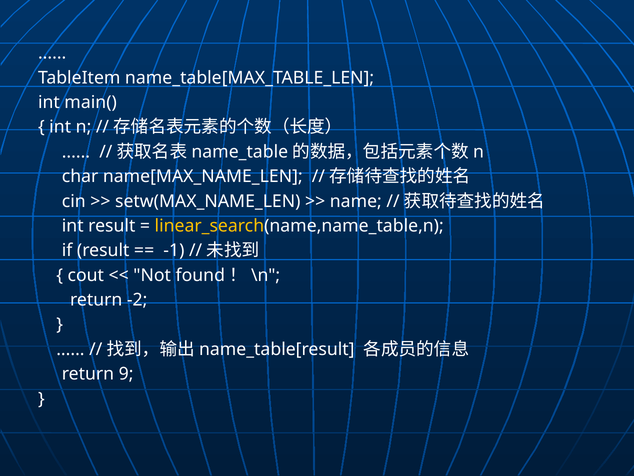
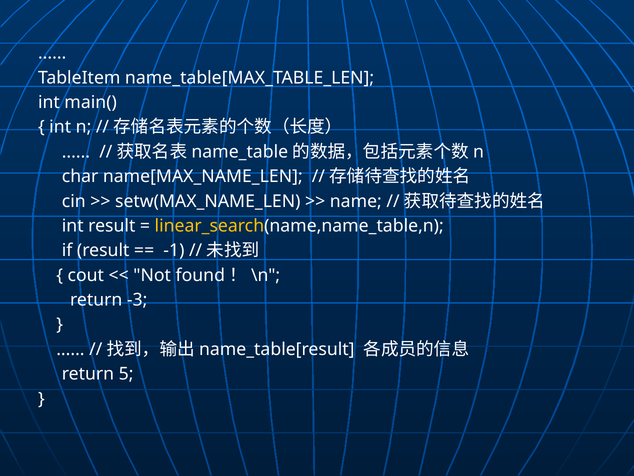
-2: -2 -> -3
9: 9 -> 5
